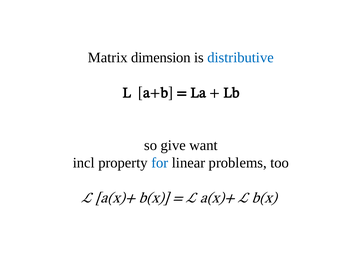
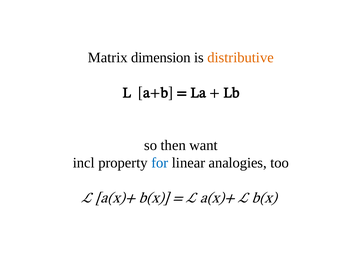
distributive colour: blue -> orange
give: give -> then
problems: problems -> analogies
